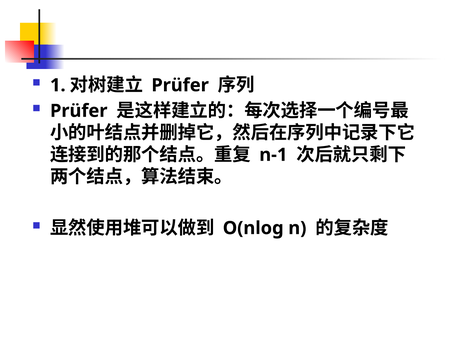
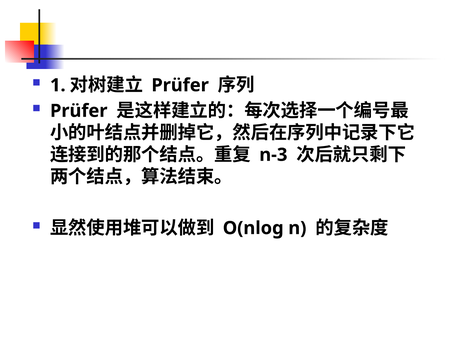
n-1: n-1 -> n-3
